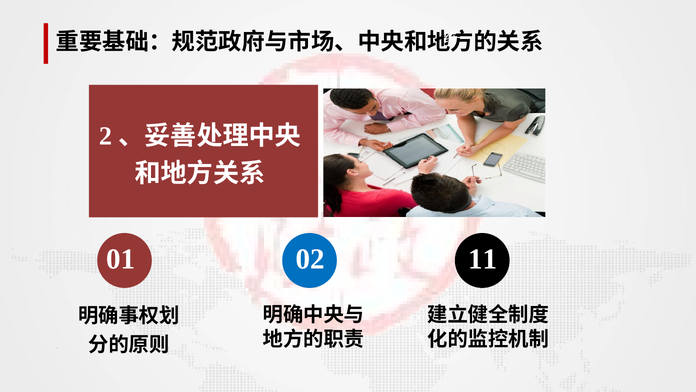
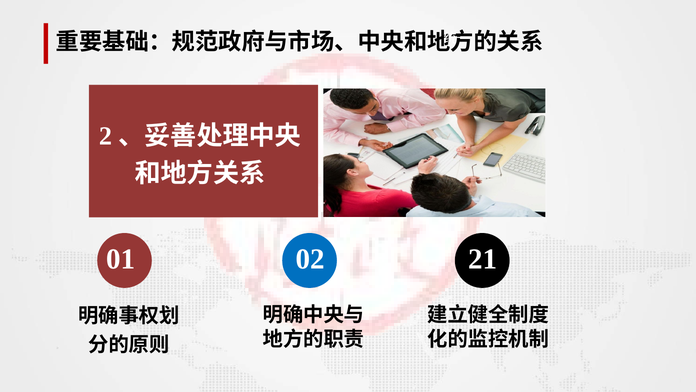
11: 11 -> 21
